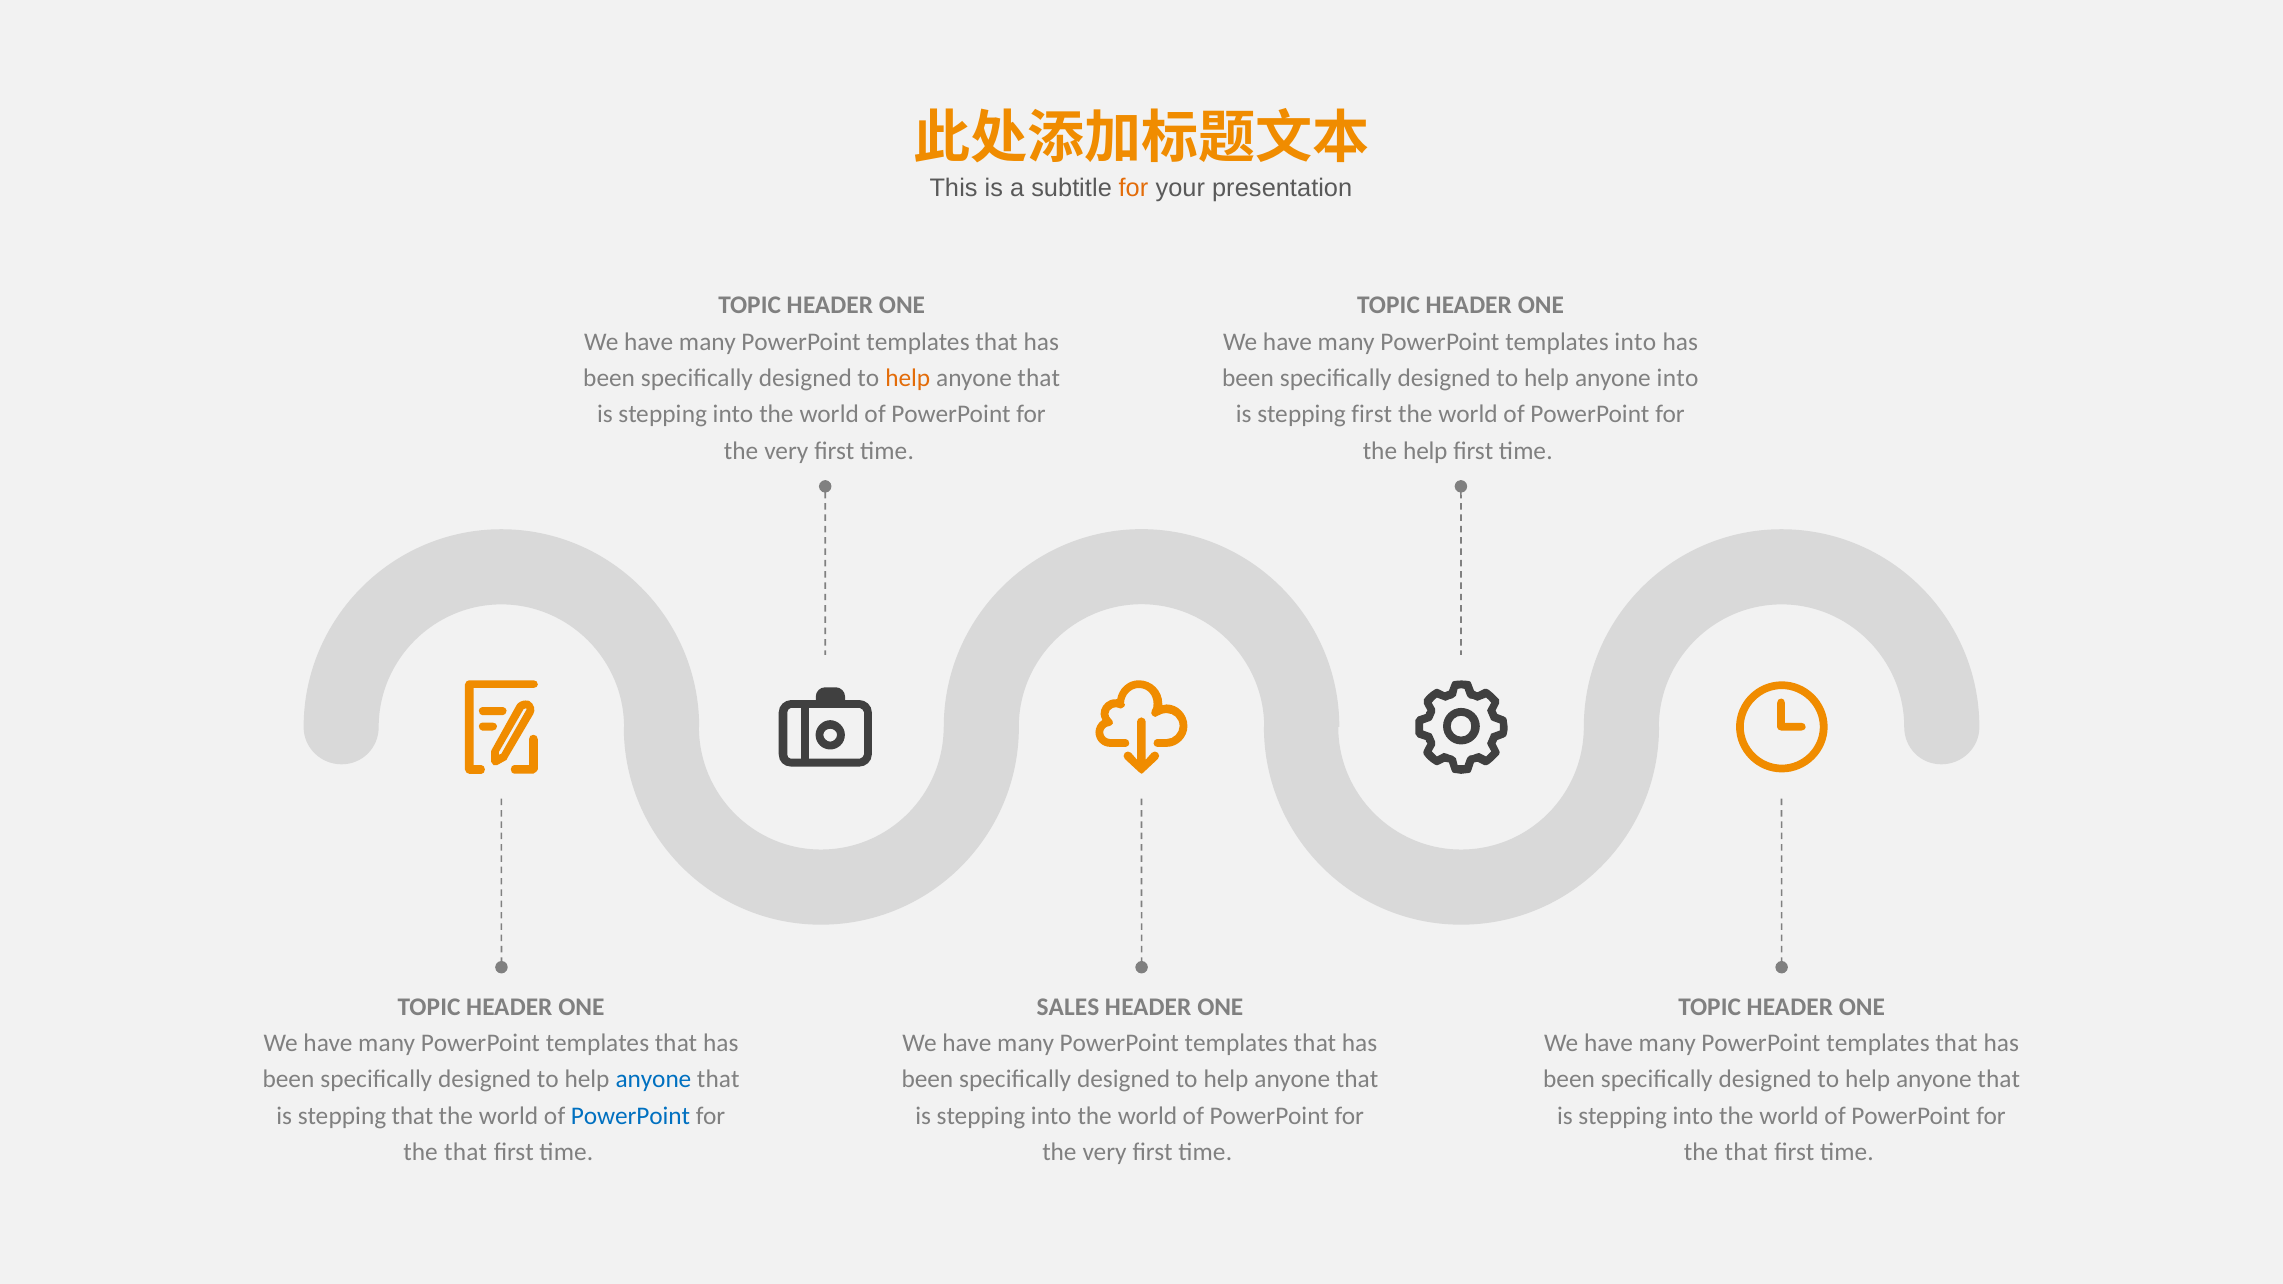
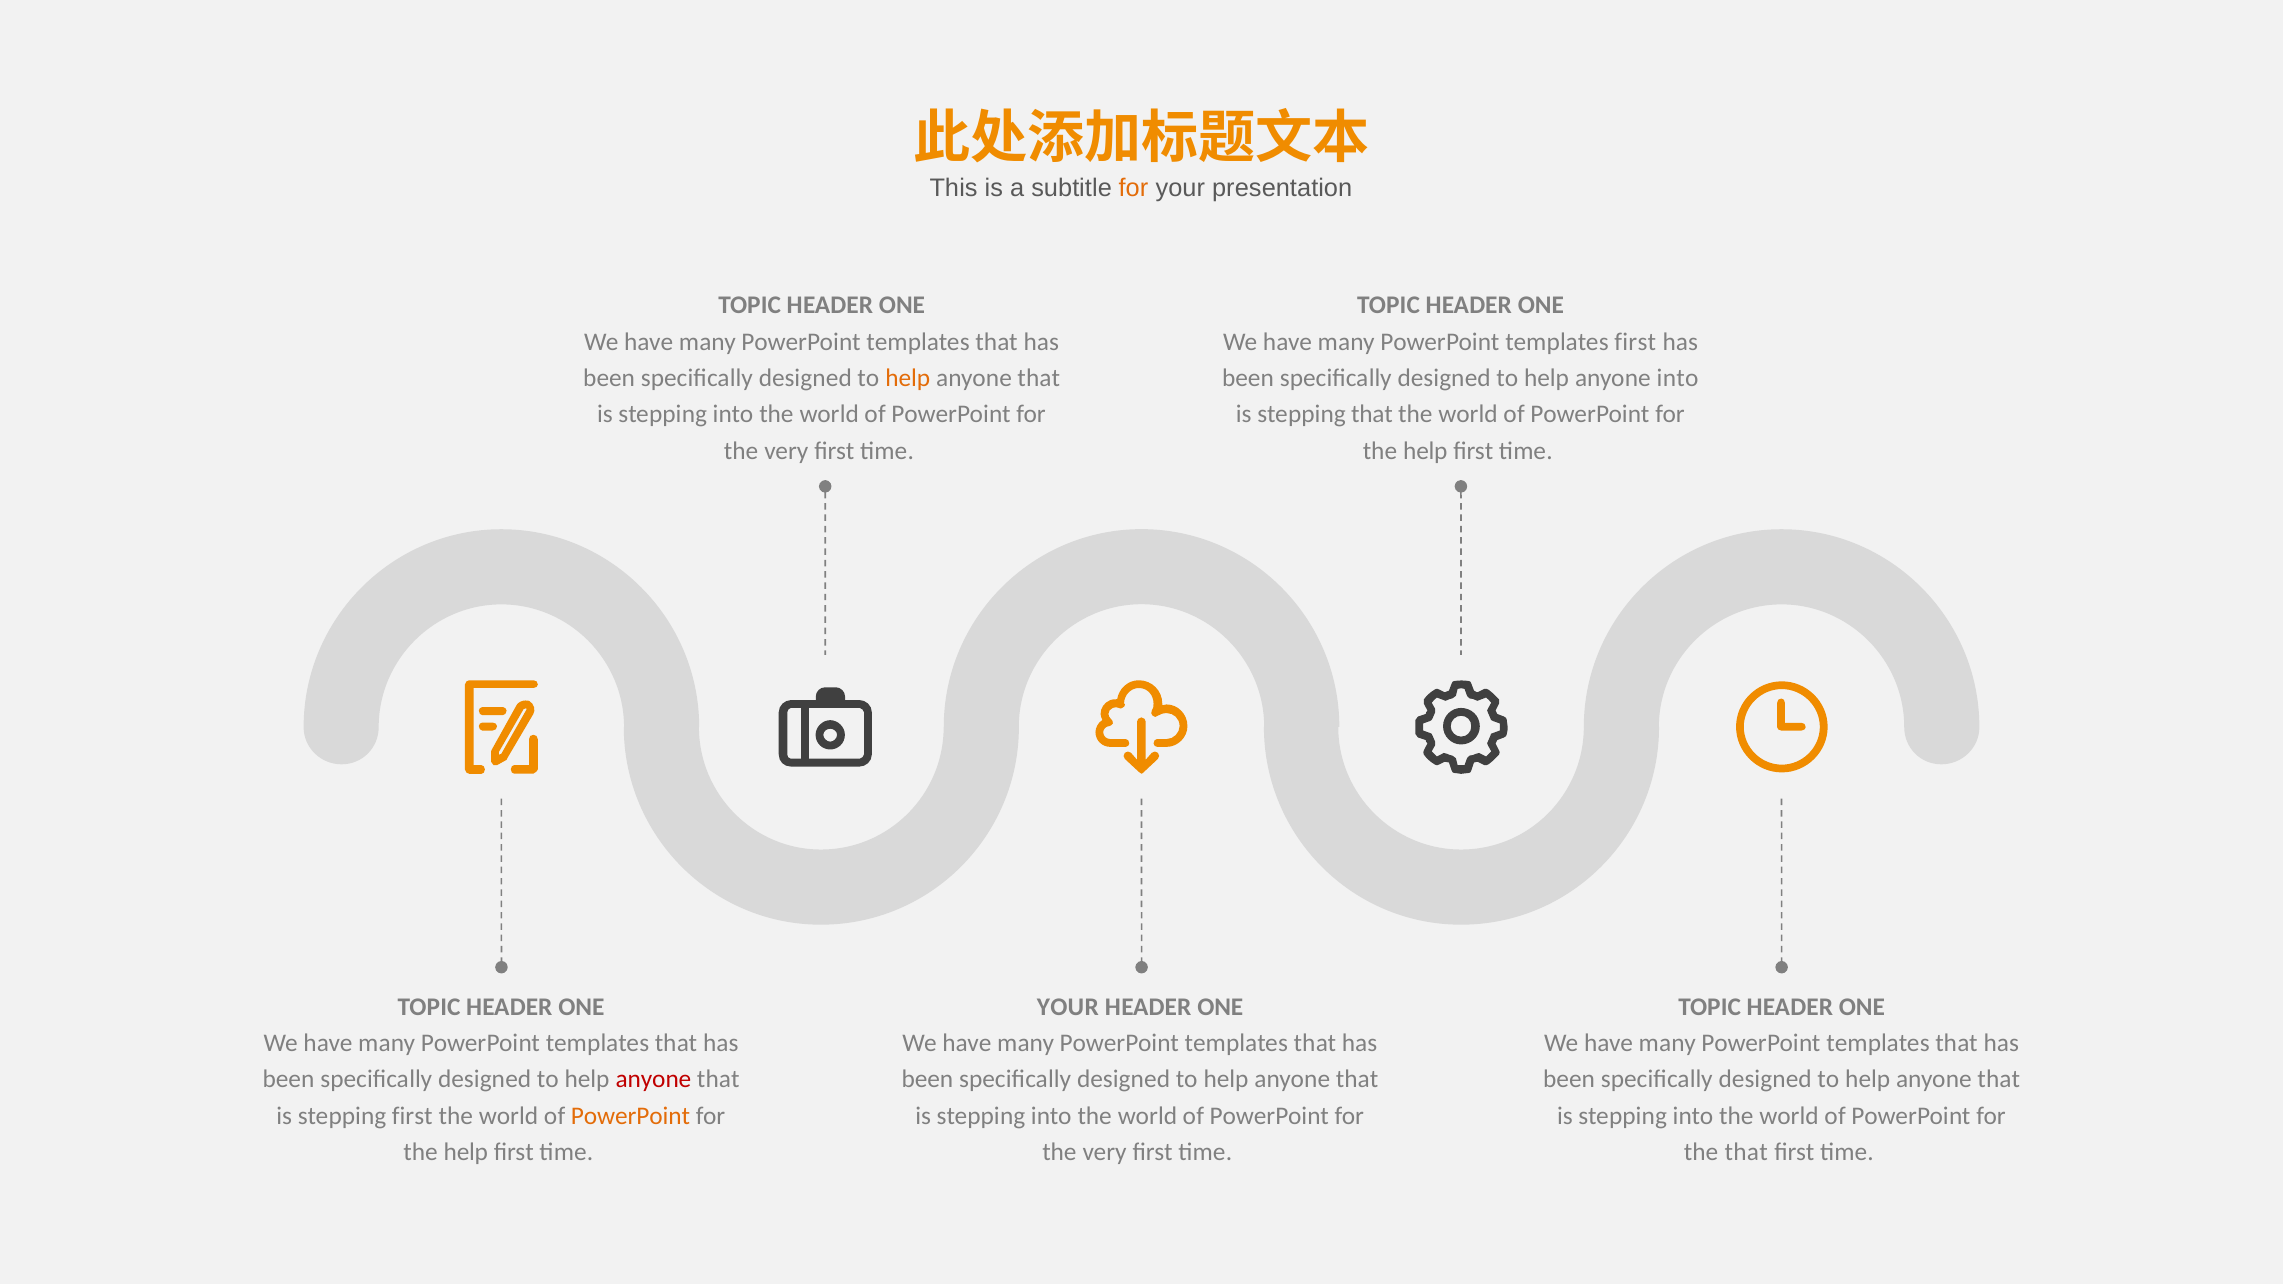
templates into: into -> first
stepping first: first -> that
SALES at (1068, 1006): SALES -> YOUR
anyone at (653, 1079) colour: blue -> red
stepping that: that -> first
PowerPoint at (630, 1116) colour: blue -> orange
that at (466, 1152): that -> help
